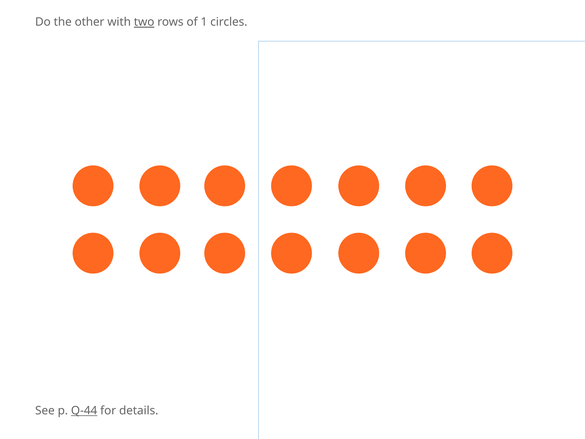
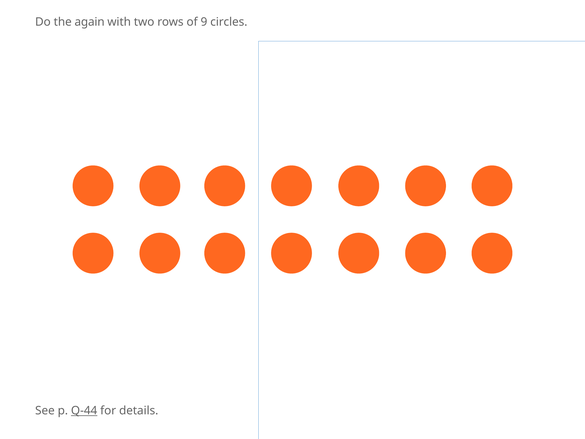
other: other -> again
two underline: present -> none
1: 1 -> 9
